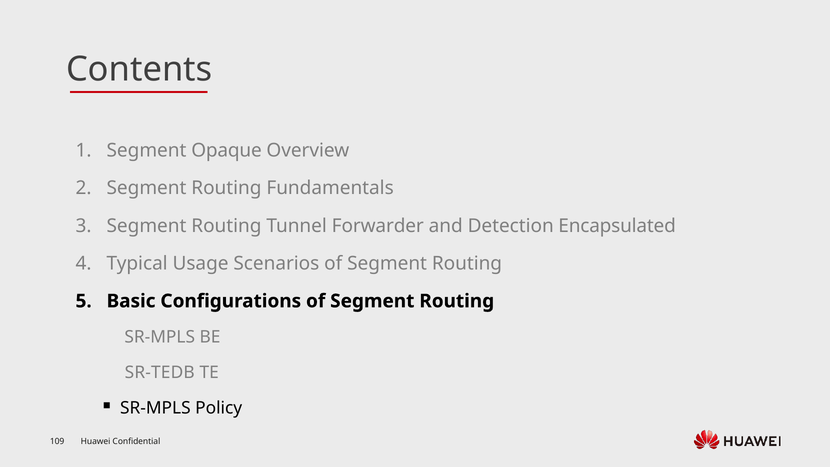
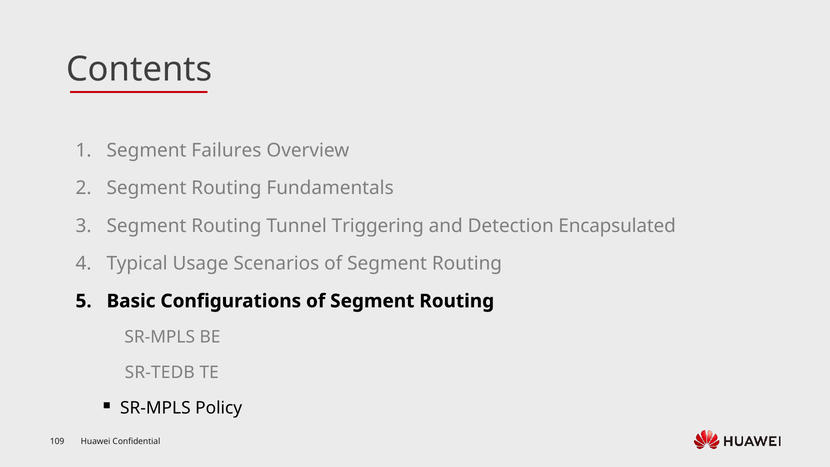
Opaque: Opaque -> Failures
Forwarder: Forwarder -> Triggering
